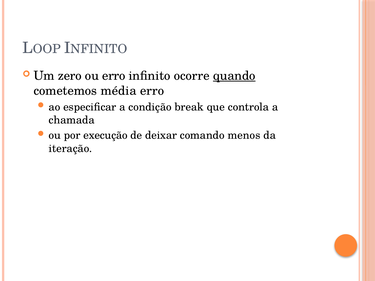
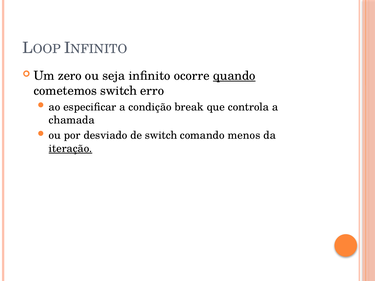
ou erro: erro -> seja
cometemos média: média -> switch
execução: execução -> desviado
de deixar: deixar -> switch
iteração underline: none -> present
